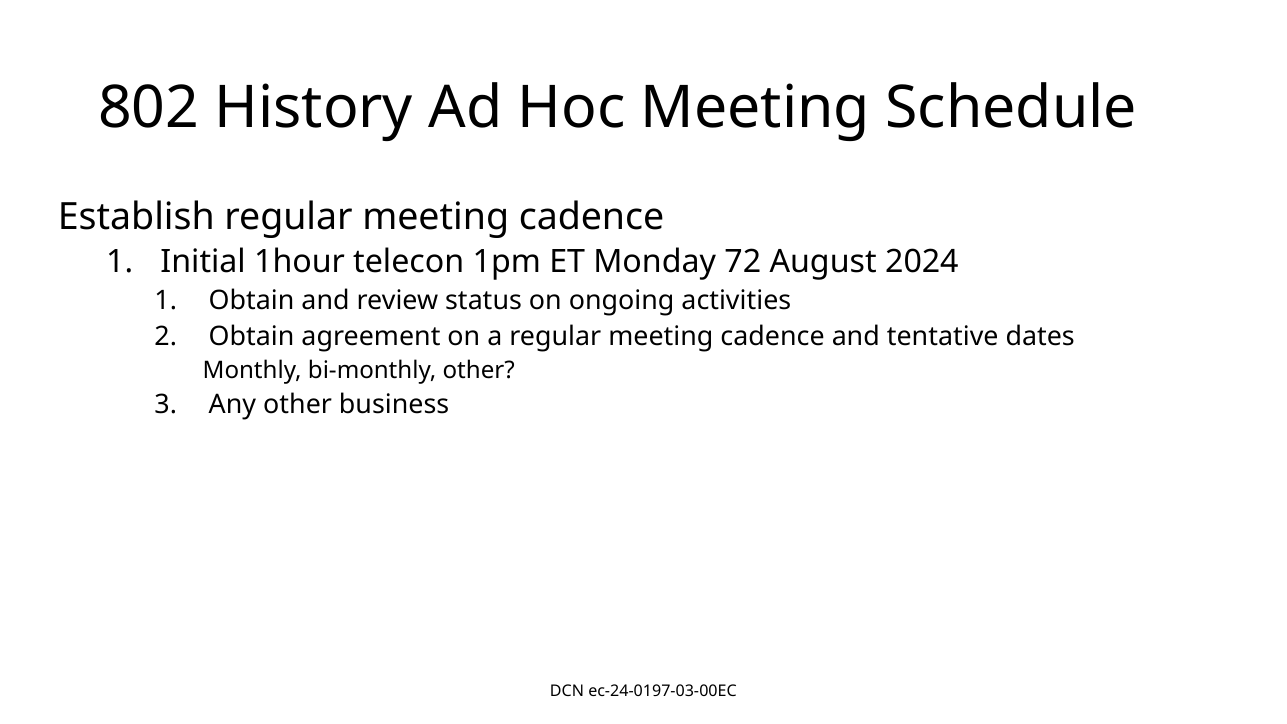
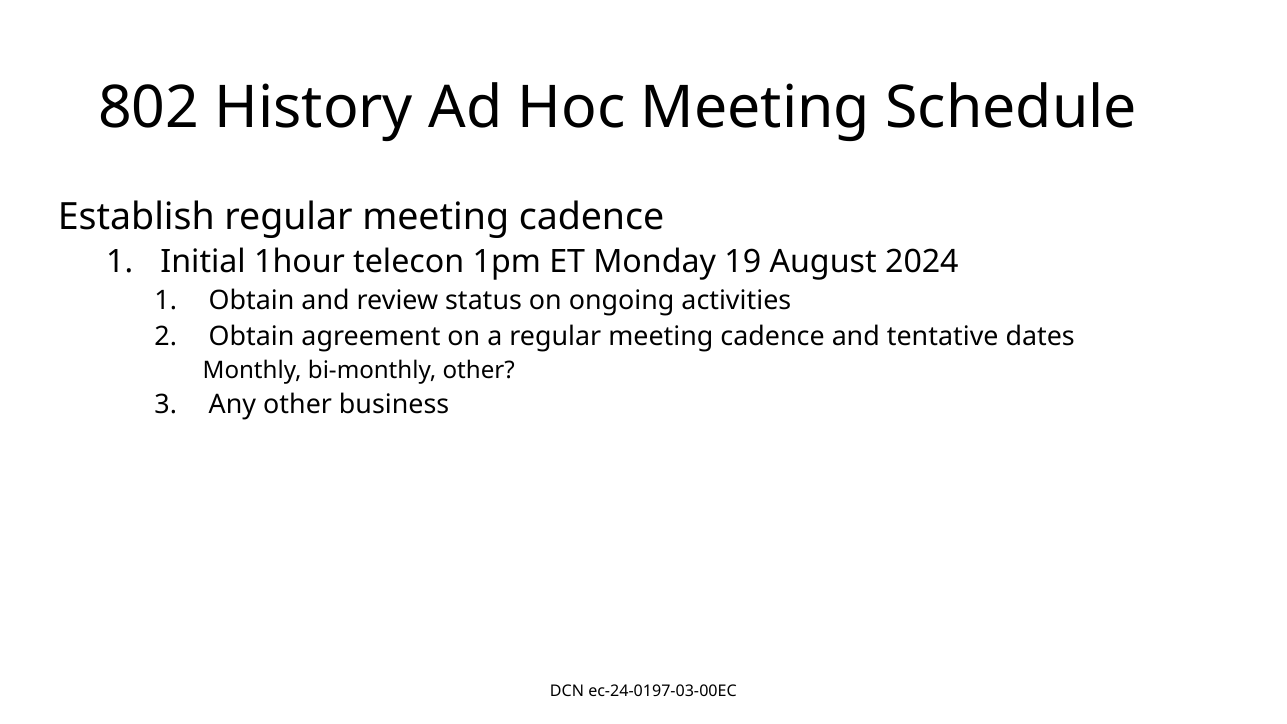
72: 72 -> 19
